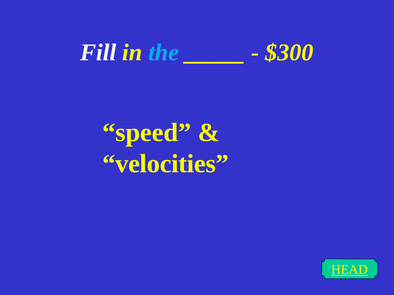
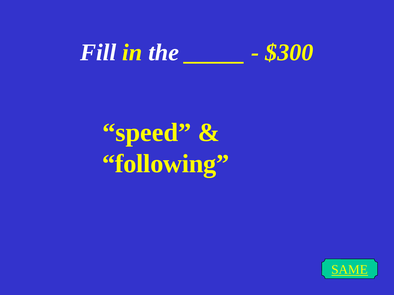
the colour: light blue -> white
velocities: velocities -> following
HEAD: HEAD -> SAME
